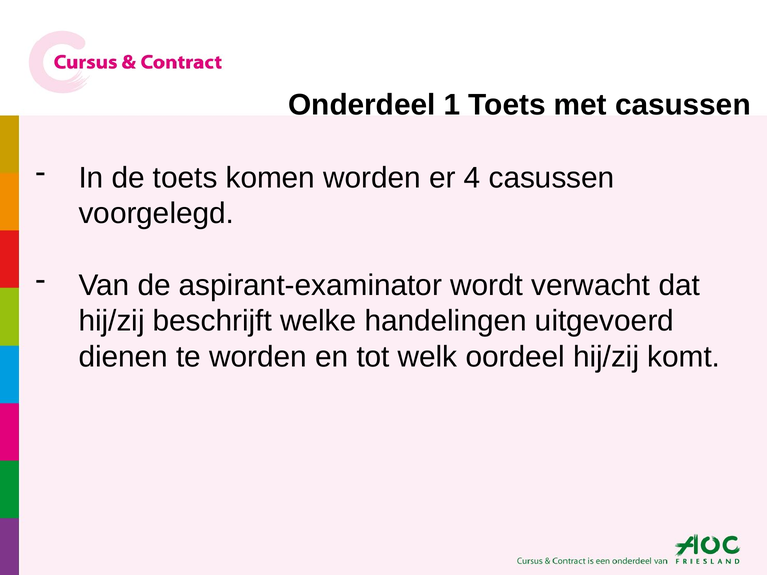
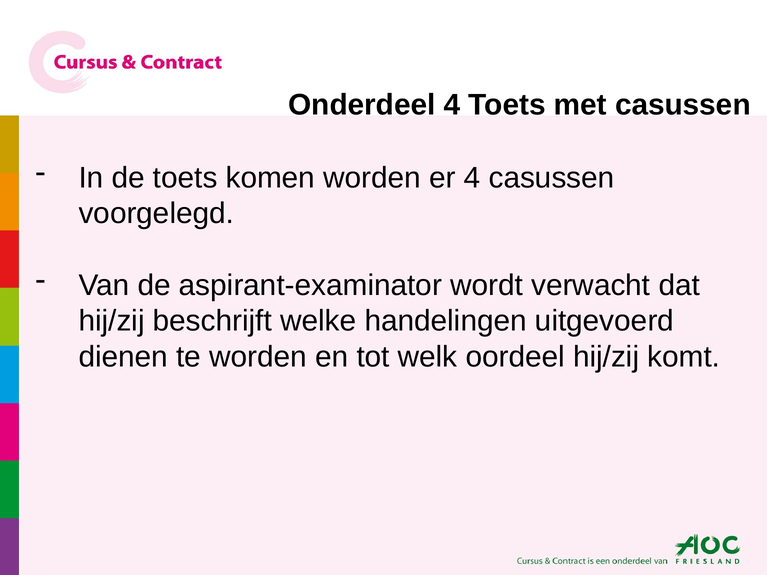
Onderdeel 1: 1 -> 4
